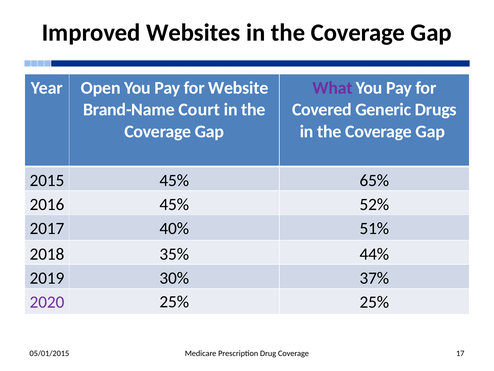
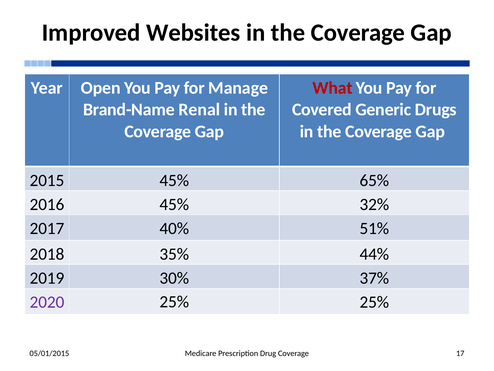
Website: Website -> Manage
What colour: purple -> red
Court: Court -> Renal
52%: 52% -> 32%
